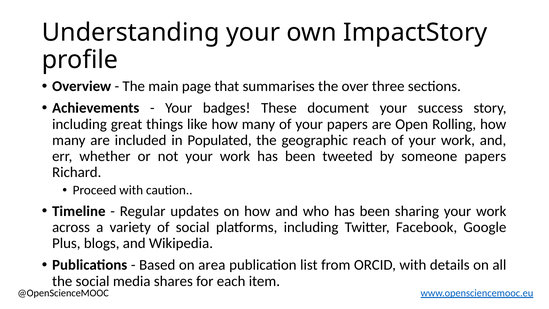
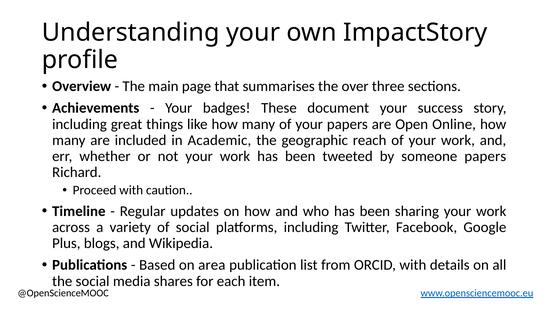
Rolling: Rolling -> Online
Populated: Populated -> Academic
